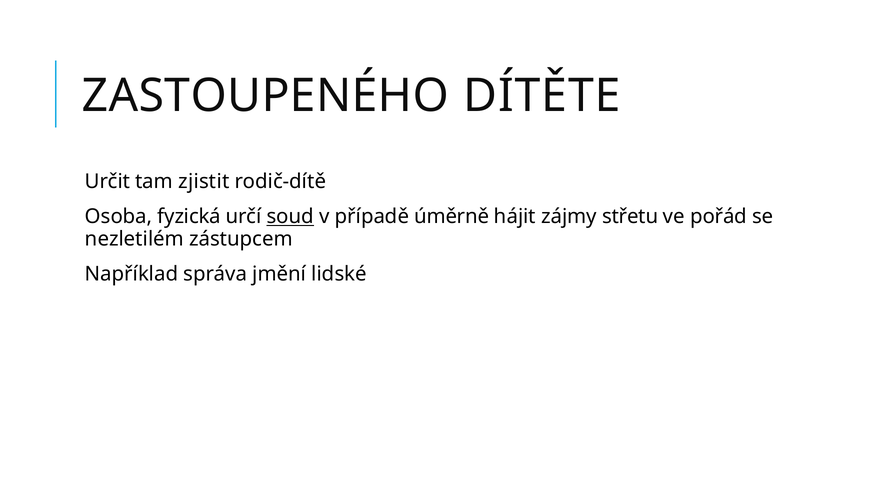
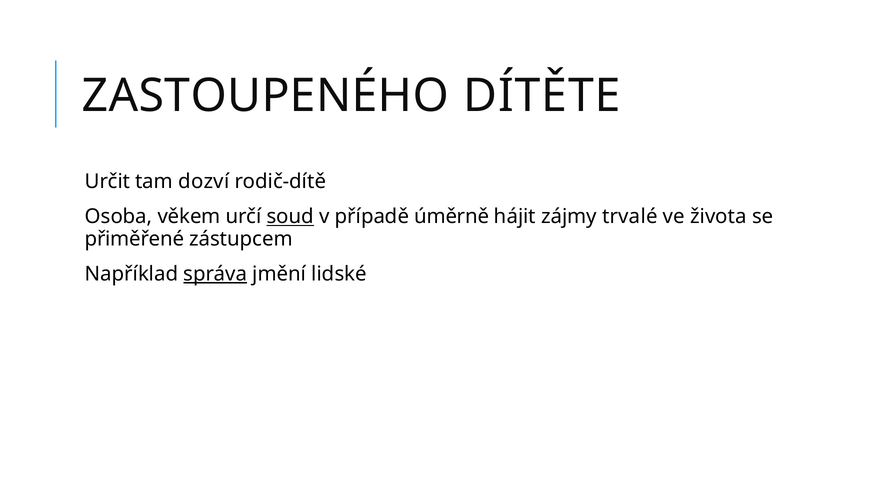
zjistit: zjistit -> dozví
fyzická: fyzická -> věkem
střetu: střetu -> trvalé
pořád: pořád -> života
nezletilém: nezletilém -> přiměřené
správa underline: none -> present
